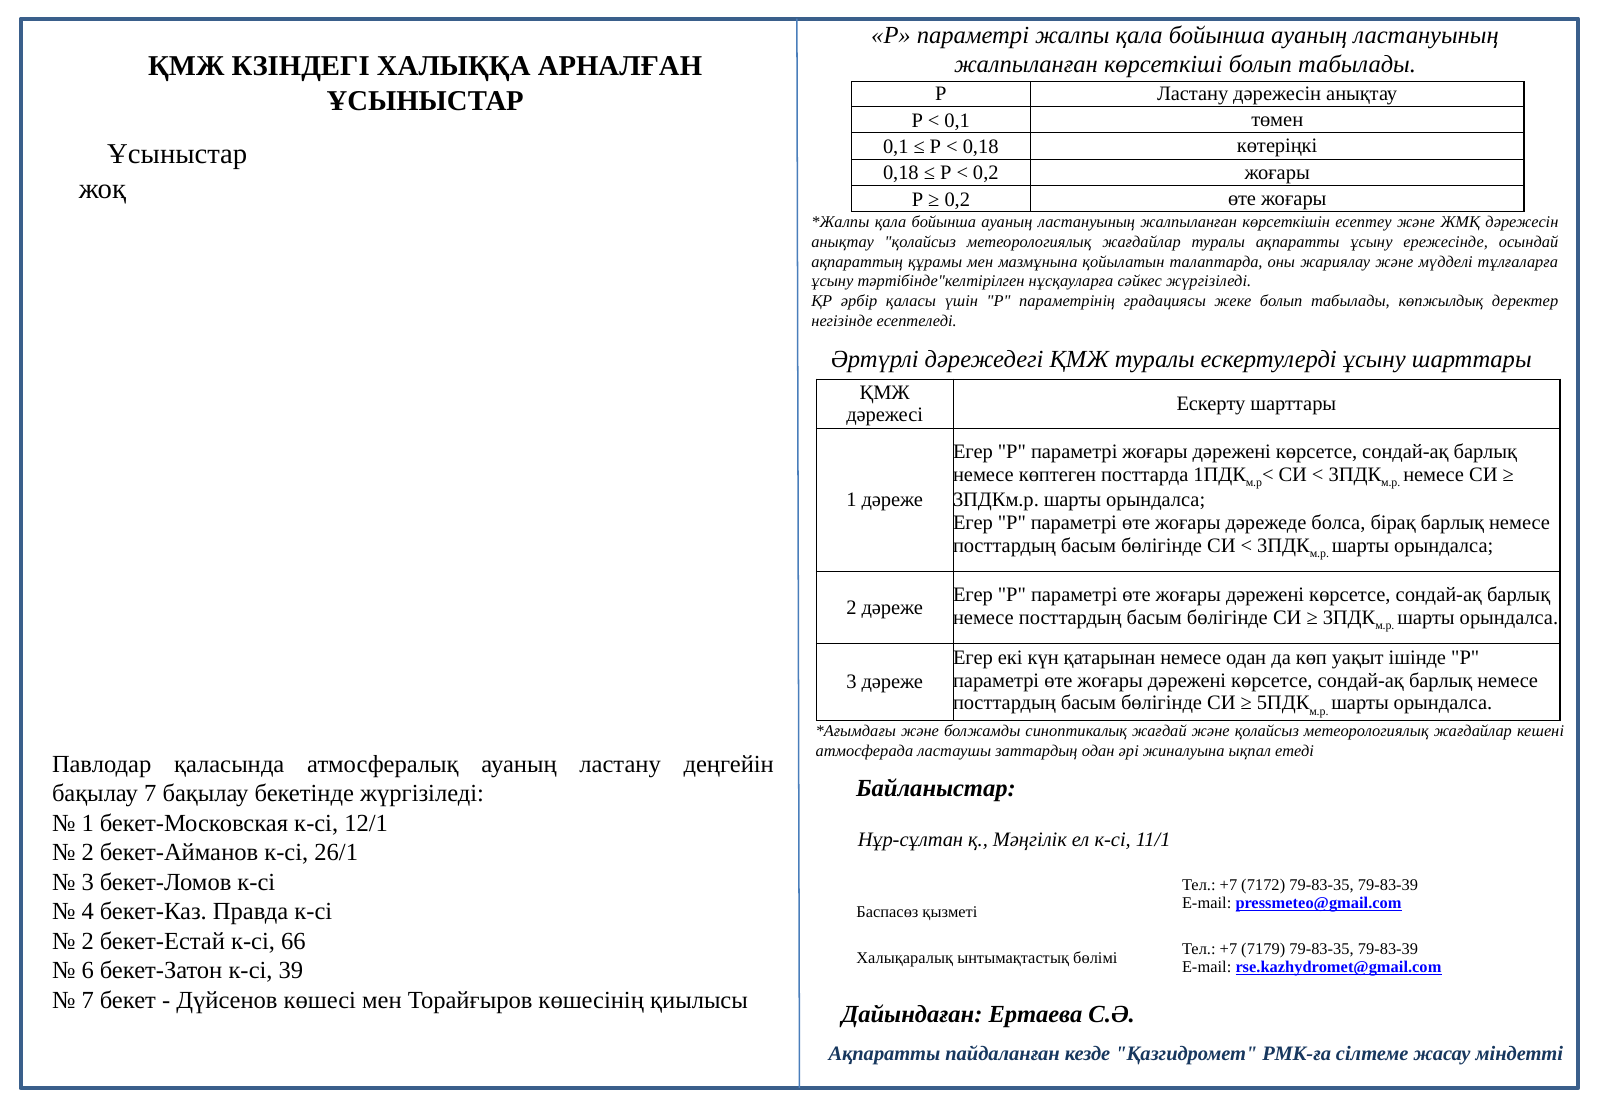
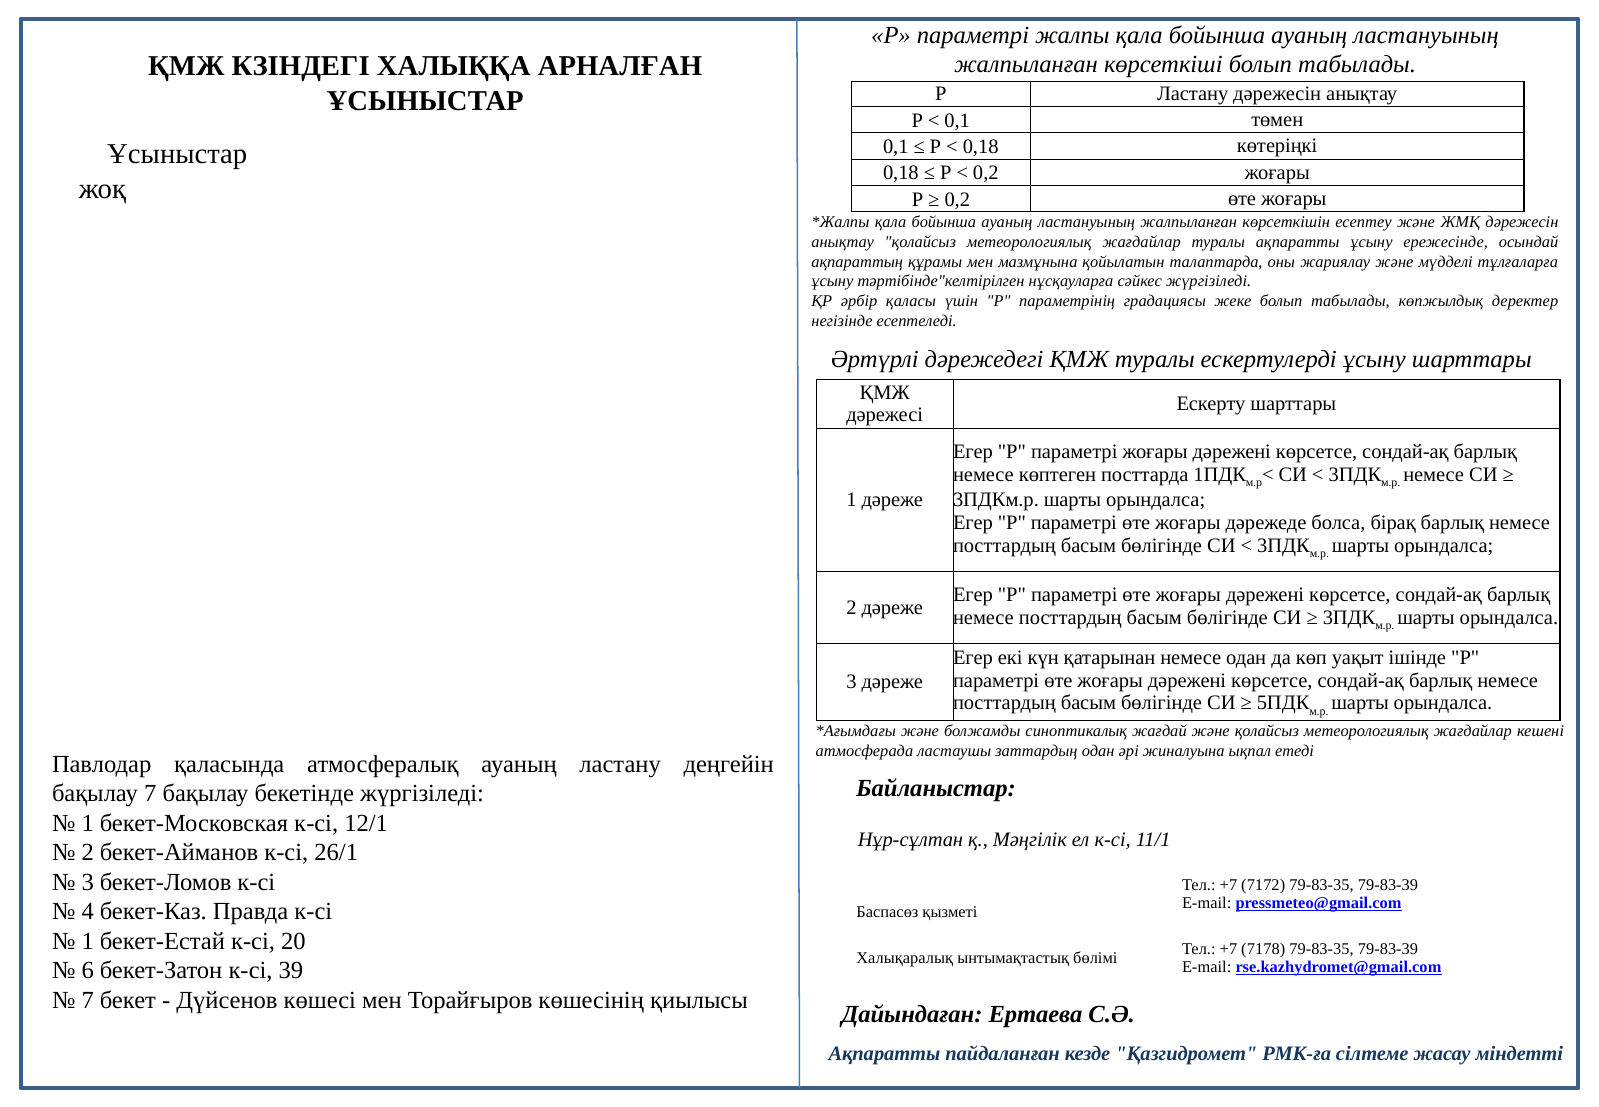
2 at (88, 941): 2 -> 1
66: 66 -> 20
7179: 7179 -> 7178
